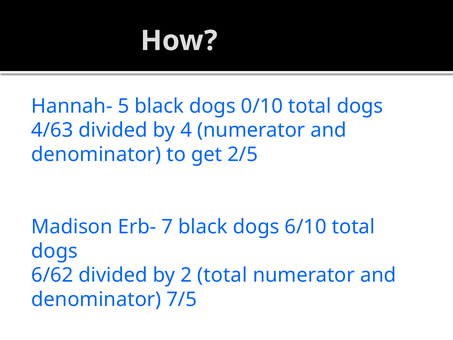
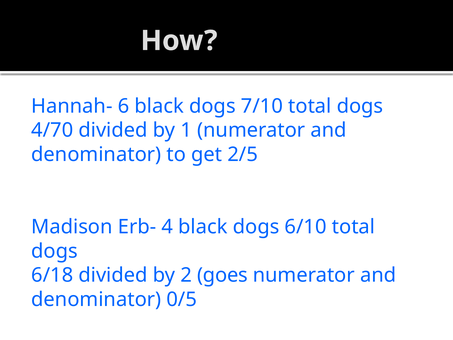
5: 5 -> 6
0/10: 0/10 -> 7/10
4/63: 4/63 -> 4/70
4: 4 -> 1
7: 7 -> 4
6/62: 6/62 -> 6/18
2 total: total -> goes
7/5: 7/5 -> 0/5
